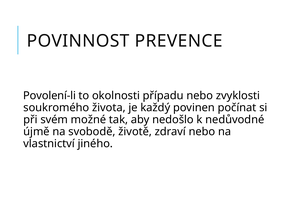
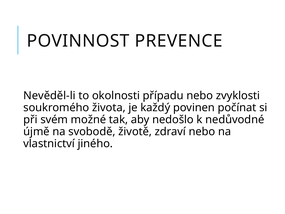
Povolení-li: Povolení-li -> Nevěděl-li
